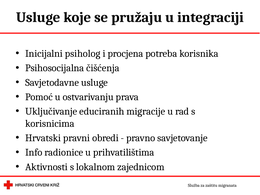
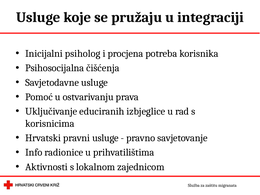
migracije: migracije -> izbjeglice
pravni obredi: obredi -> usluge
